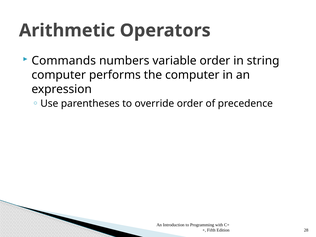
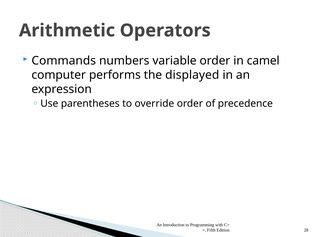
string: string -> camel
the computer: computer -> displayed
